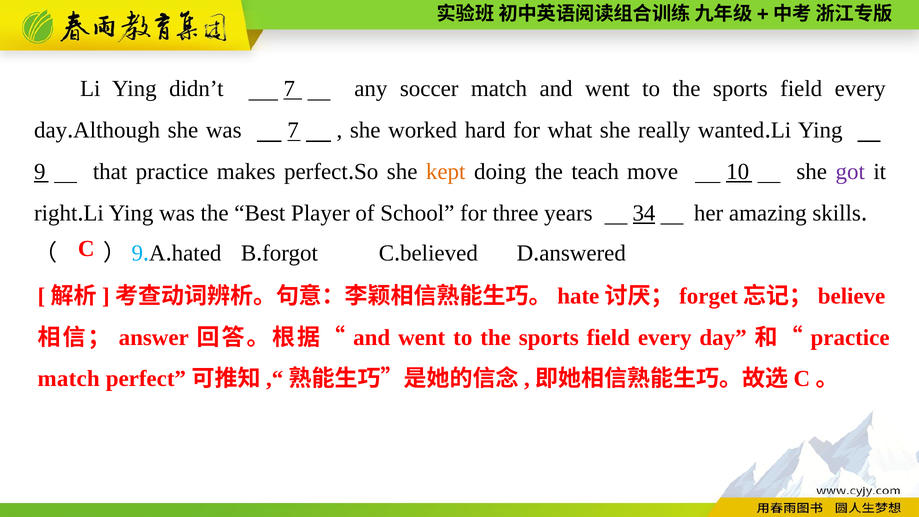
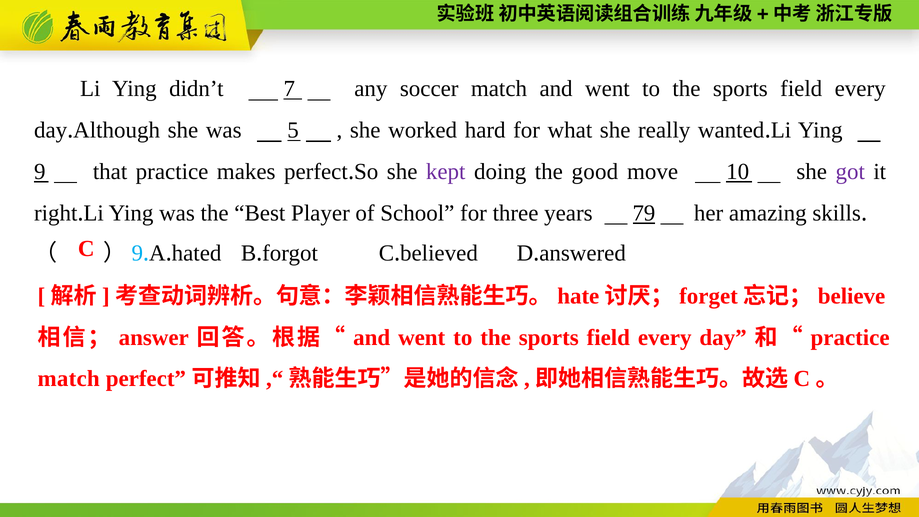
was 7: 7 -> 5
kept colour: orange -> purple
teach: teach -> good
34: 34 -> 79
